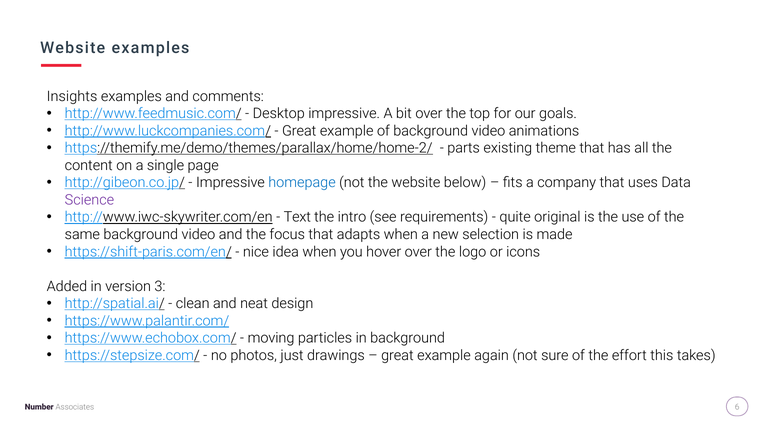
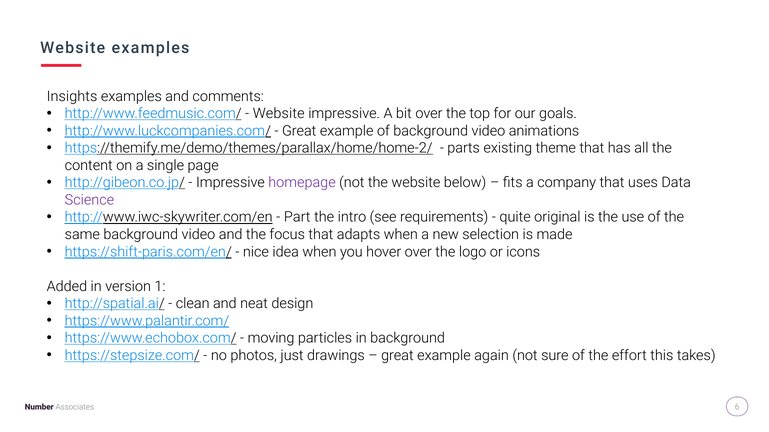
Desktop at (279, 114): Desktop -> Website
homepage colour: blue -> purple
Text: Text -> Part
3: 3 -> 1
